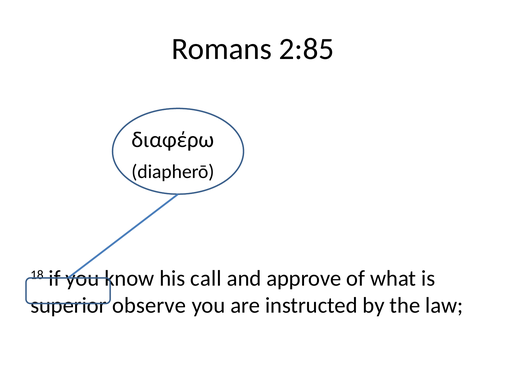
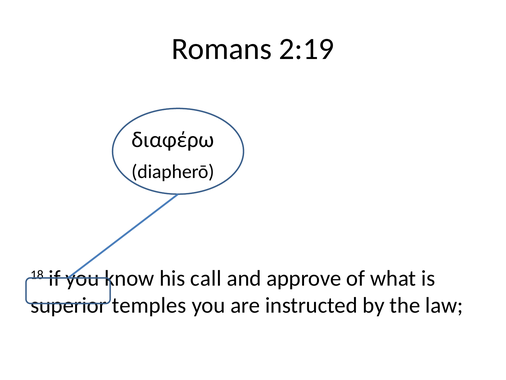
2:85: 2:85 -> 2:19
observe: observe -> temples
